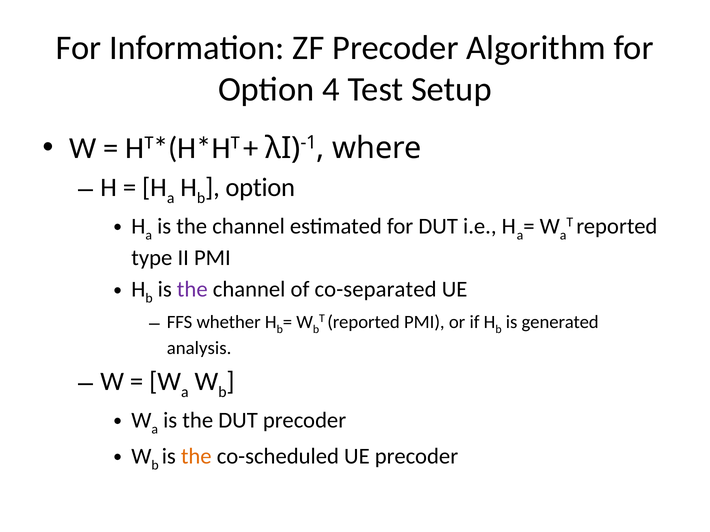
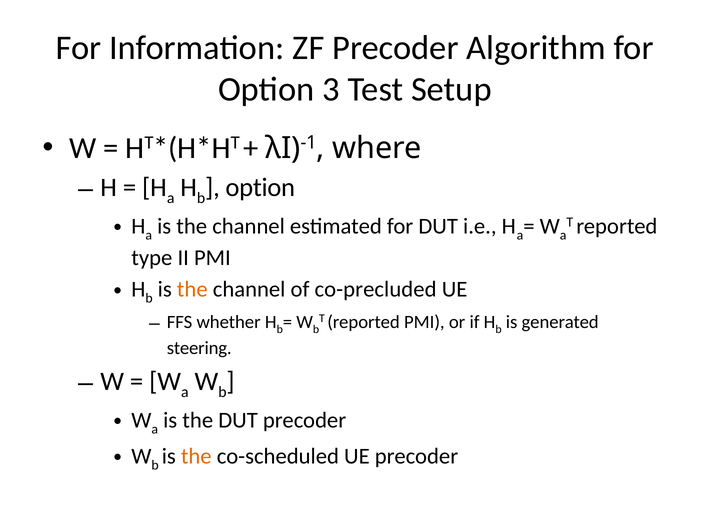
4: 4 -> 3
the at (192, 290) colour: purple -> orange
co-separated: co-separated -> co-precluded
analysis: analysis -> steering
